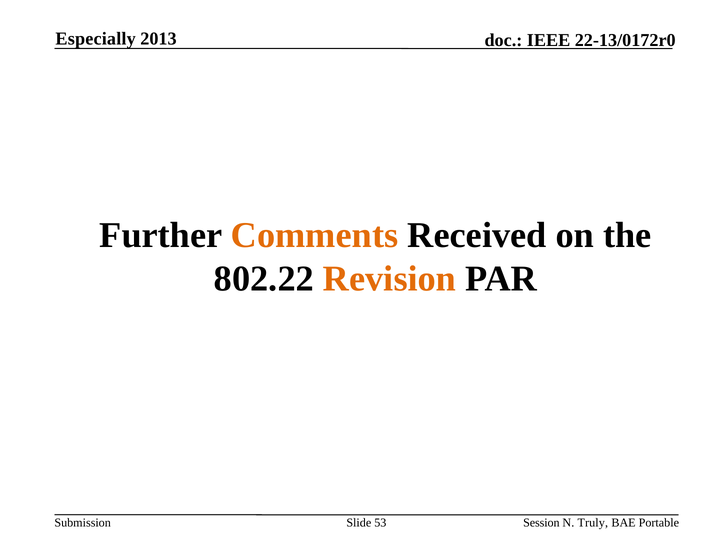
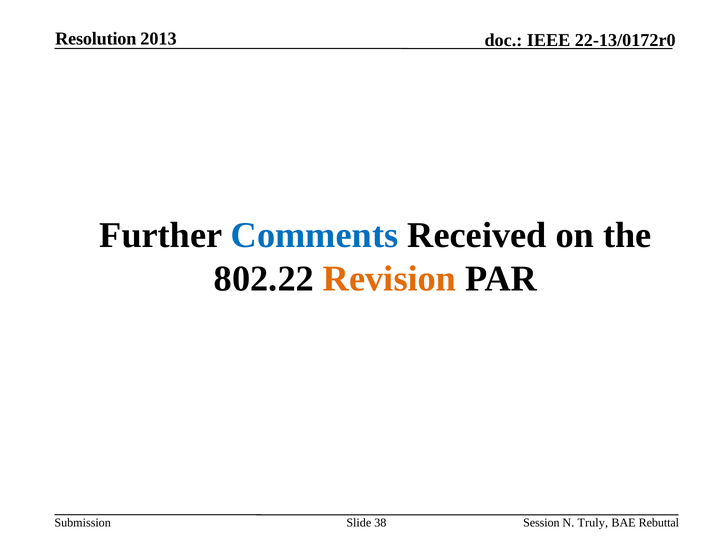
Especially: Especially -> Resolution
Comments colour: orange -> blue
53: 53 -> 38
Portable: Portable -> Rebuttal
